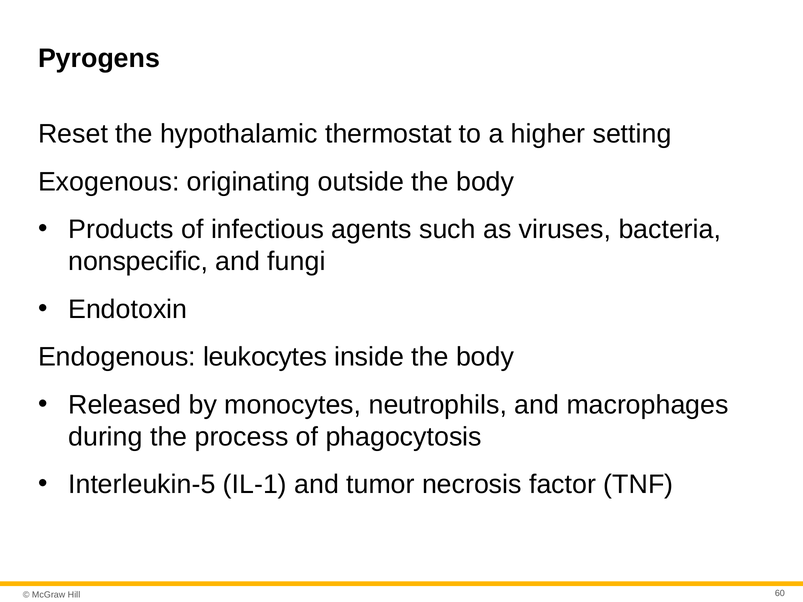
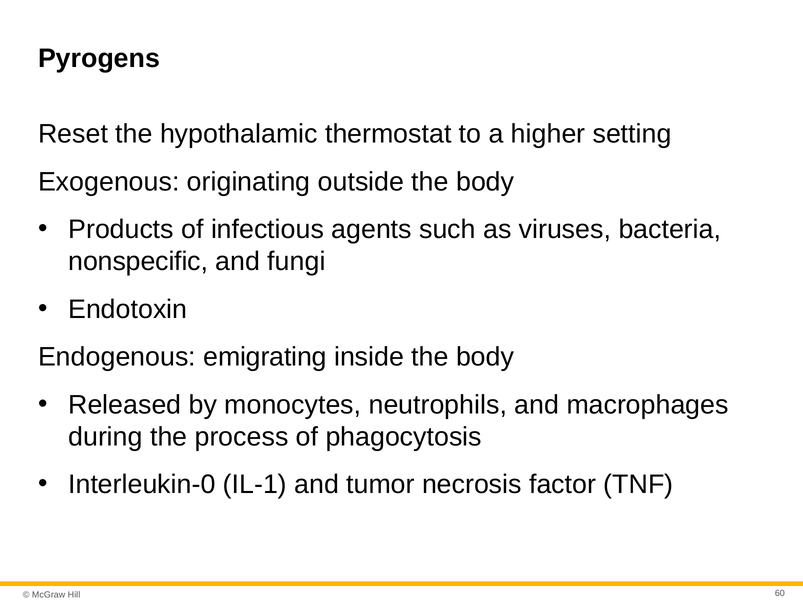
leukocytes: leukocytes -> emigrating
Interleukin-5: Interleukin-5 -> Interleukin-0
